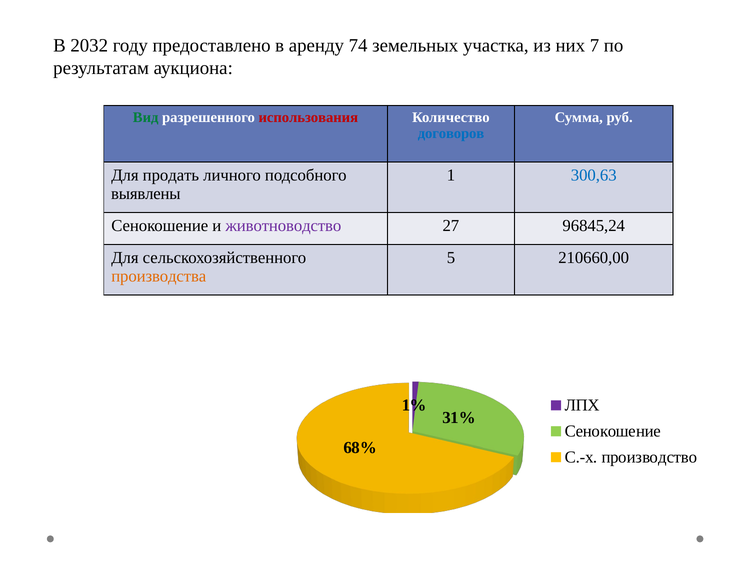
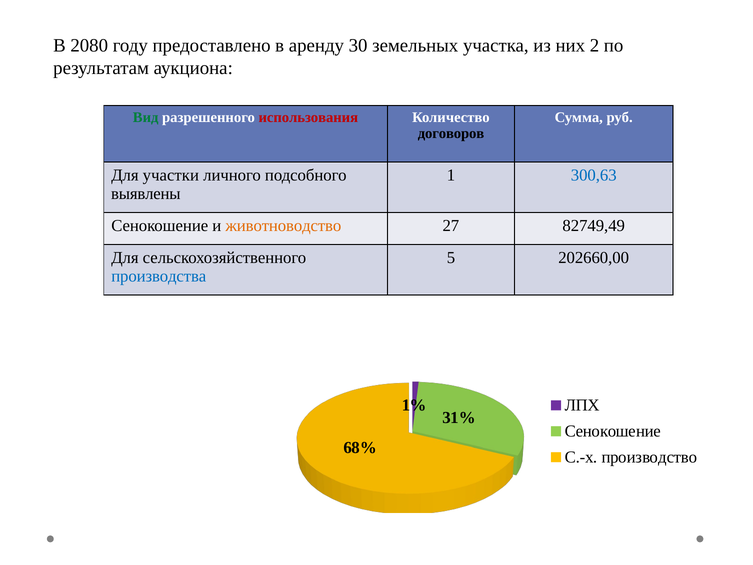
2032: 2032 -> 2080
74: 74 -> 30
7: 7 -> 2
договоров colour: blue -> black
продать: продать -> участки
животноводство colour: purple -> orange
96845,24: 96845,24 -> 82749,49
210660,00: 210660,00 -> 202660,00
производства colour: orange -> blue
